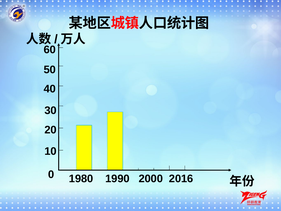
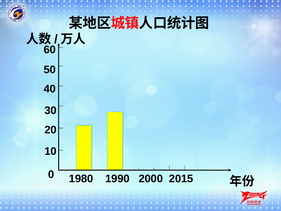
2016: 2016 -> 2015
